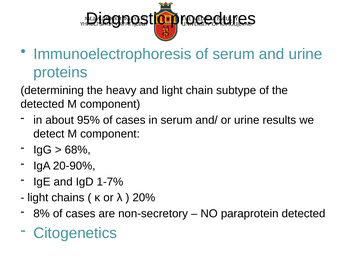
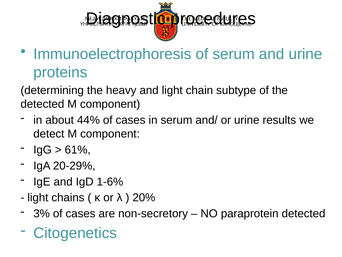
95%: 95% -> 44%
68%: 68% -> 61%
20-90%: 20-90% -> 20-29%
1-7%: 1-7% -> 1-6%
8%: 8% -> 3%
